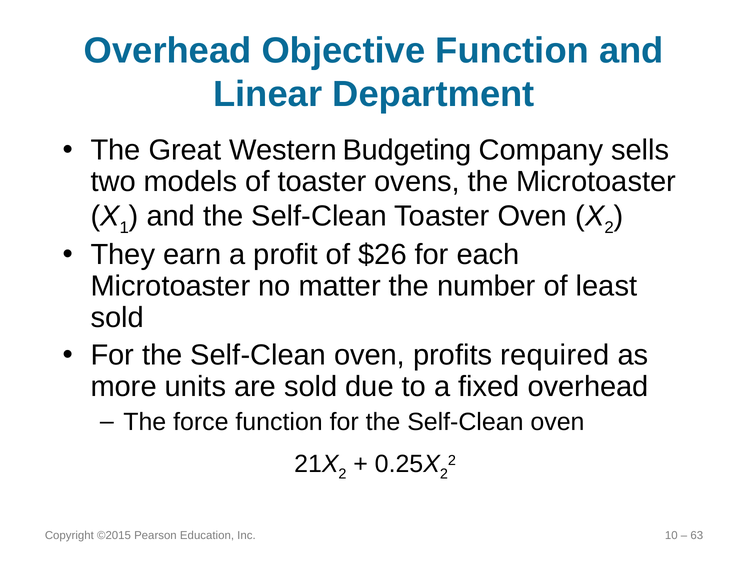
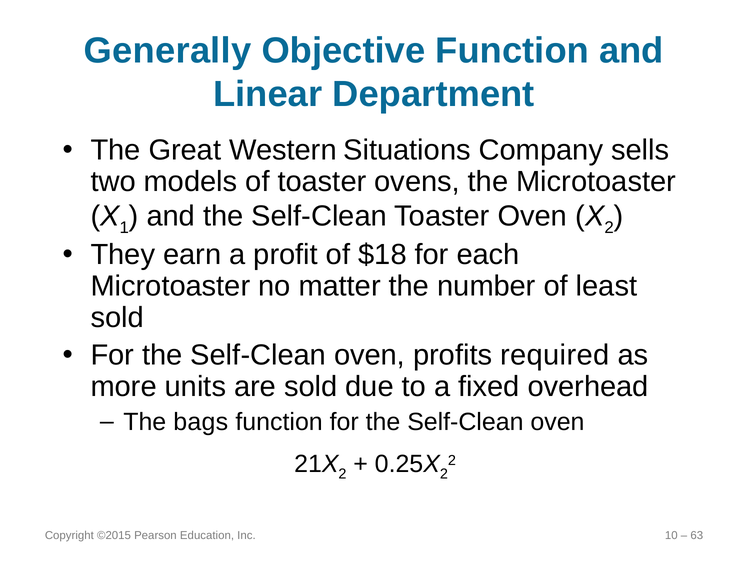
Overhead at (168, 51): Overhead -> Generally
Budgeting: Budgeting -> Situations
$26: $26 -> $18
force: force -> bags
